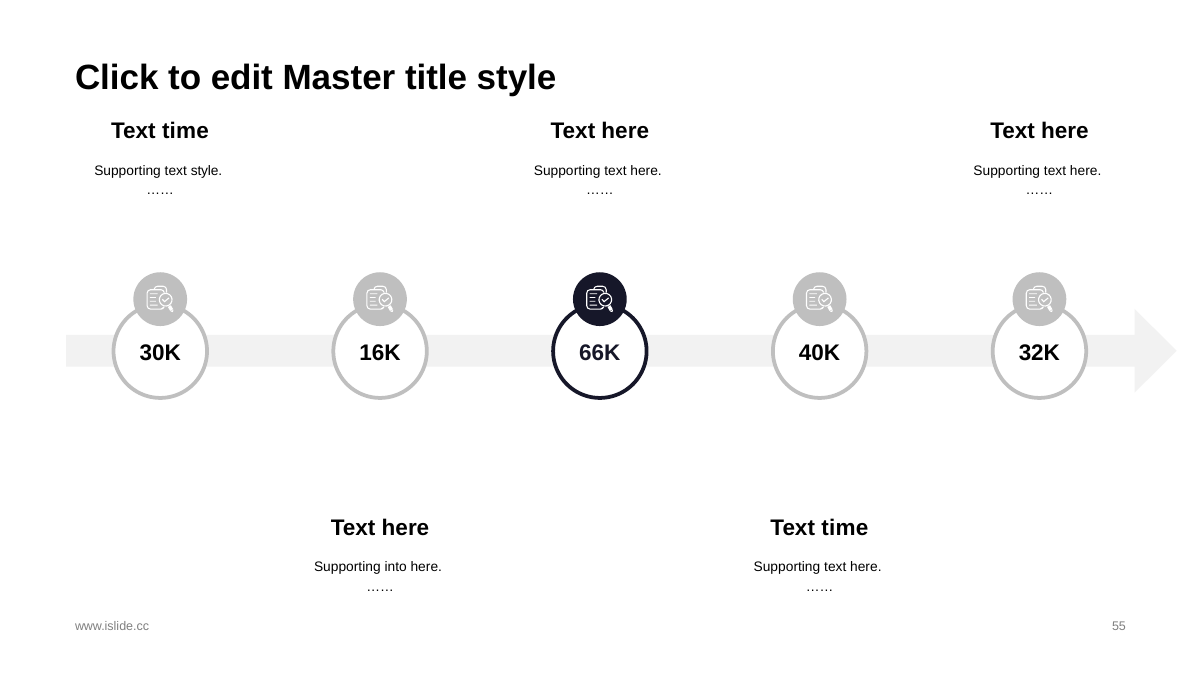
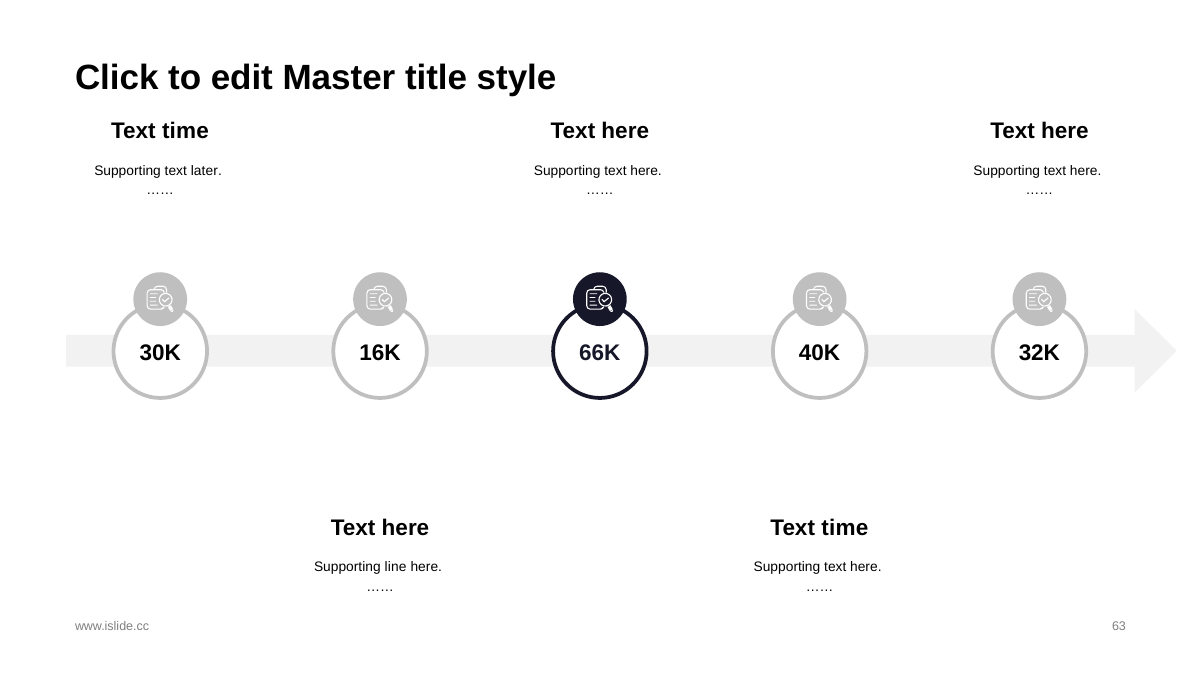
text style: style -> later
into: into -> line
55: 55 -> 63
